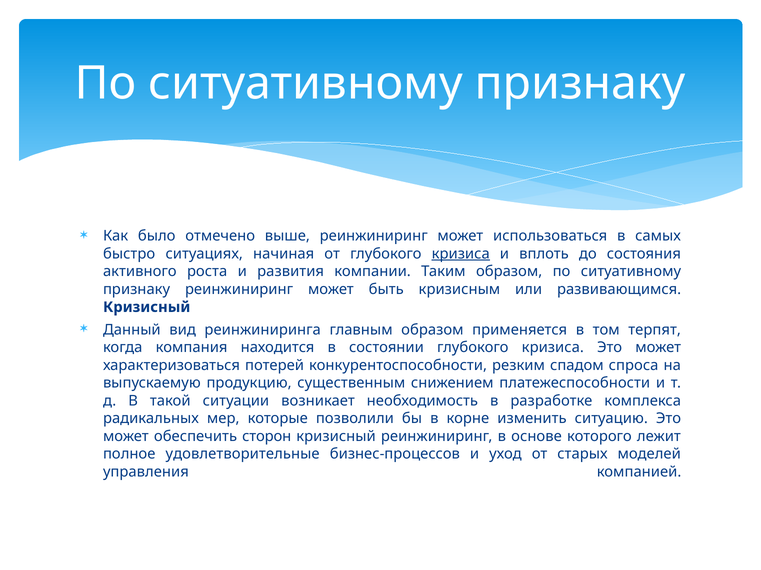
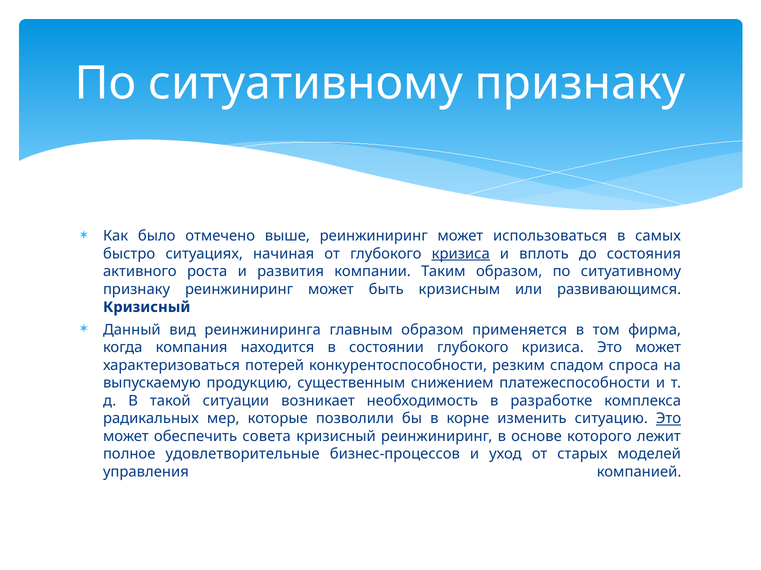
терпят: терпят -> фирма
Это at (668, 419) underline: none -> present
сторон: сторон -> совета
